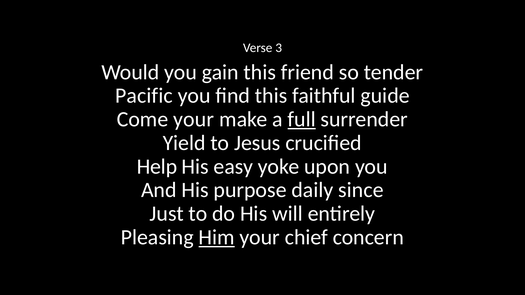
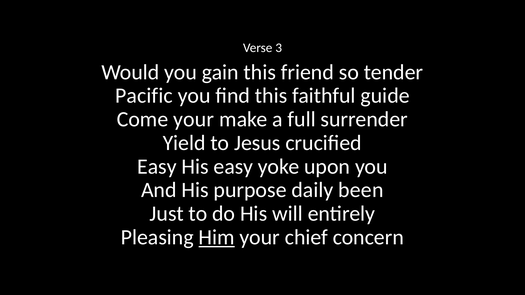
full underline: present -> none
Help at (157, 167): Help -> Easy
since: since -> been
